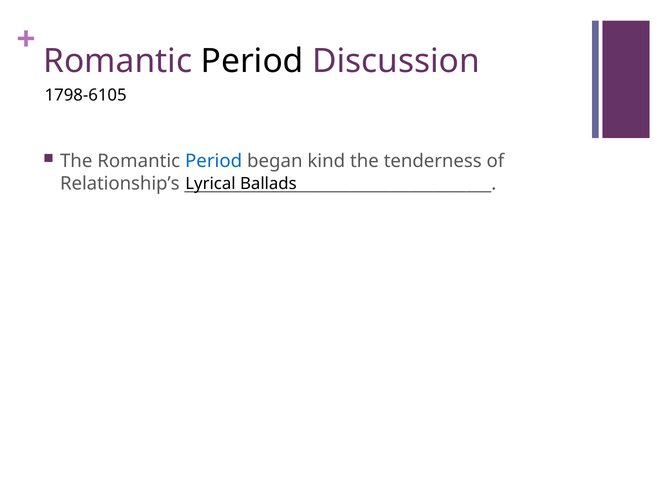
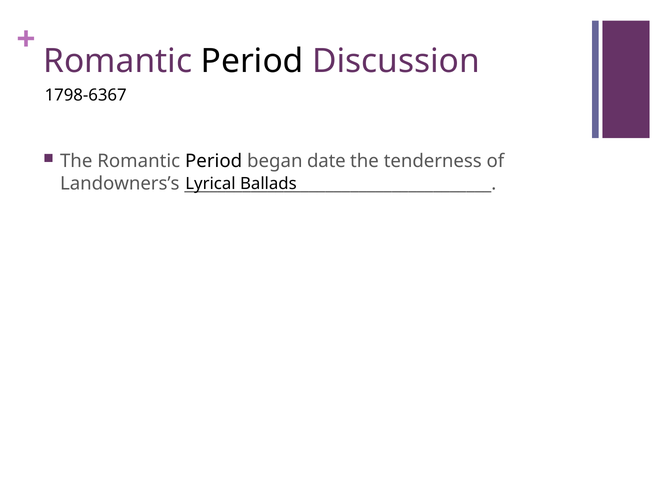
1798-6105: 1798-6105 -> 1798-6367
Period at (214, 161) colour: blue -> black
kind: kind -> date
Relationship’s: Relationship’s -> Landowners’s
